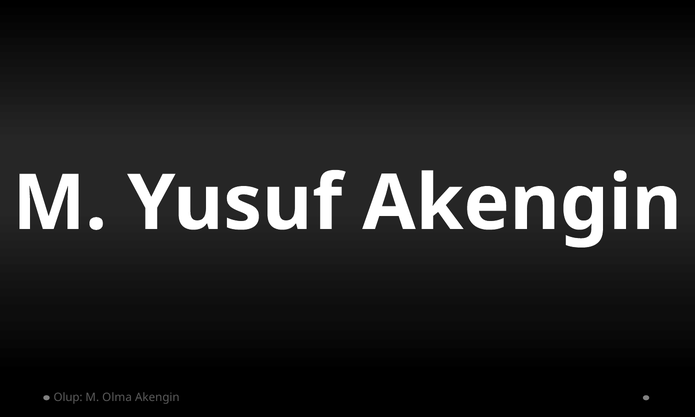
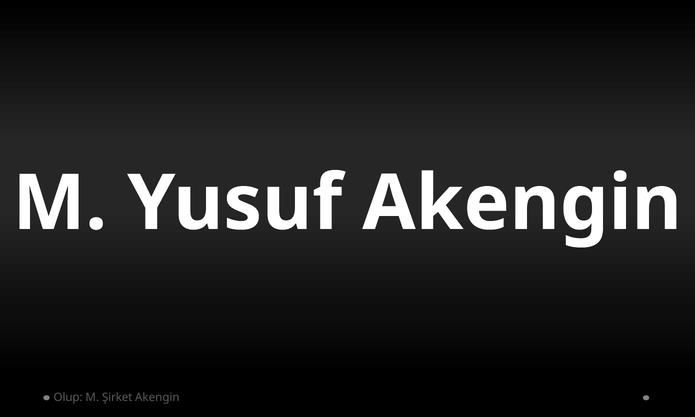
Olma: Olma -> Şirket
